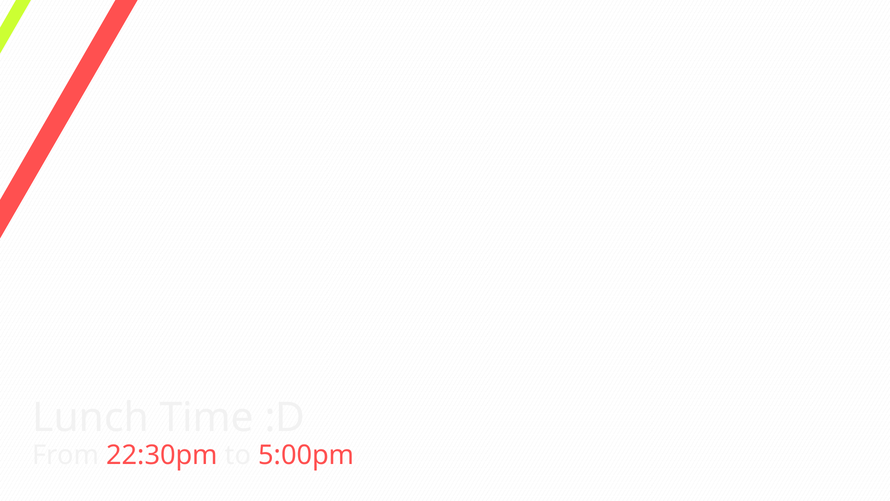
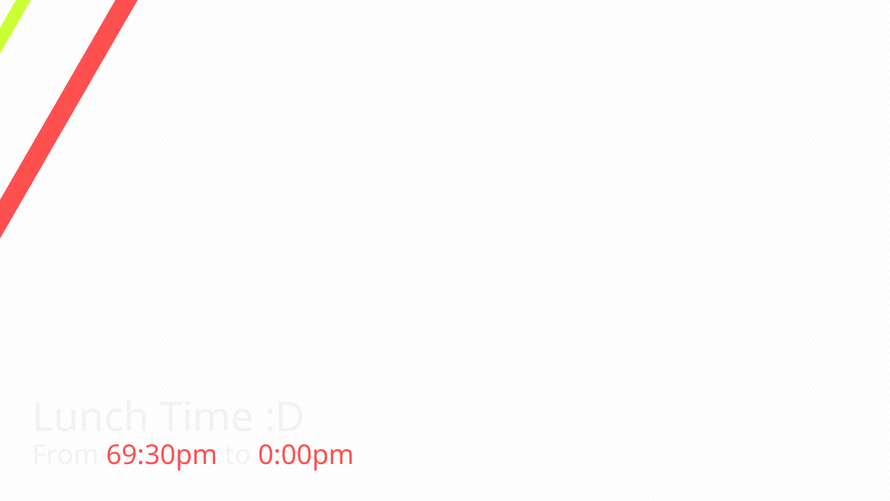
22:30pm: 22:30pm -> 69:30pm
5:00pm: 5:00pm -> 0:00pm
